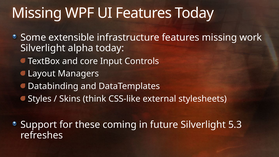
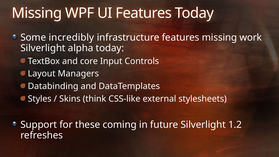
extensible: extensible -> incredibly
5.3: 5.3 -> 1.2
